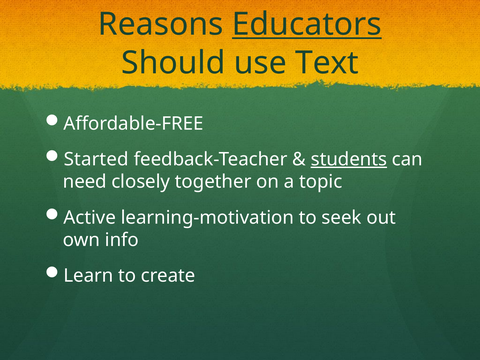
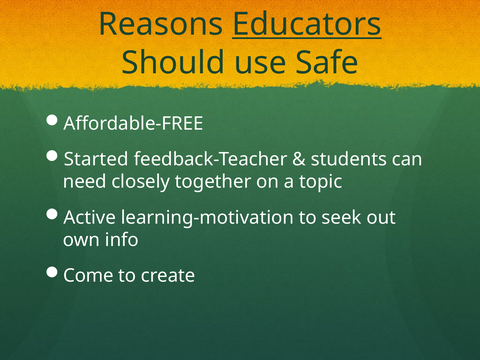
Text: Text -> Safe
students underline: present -> none
Learn: Learn -> Come
